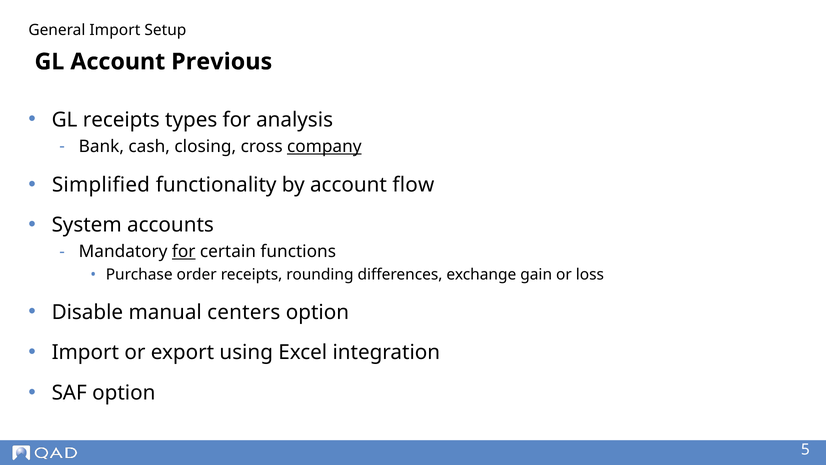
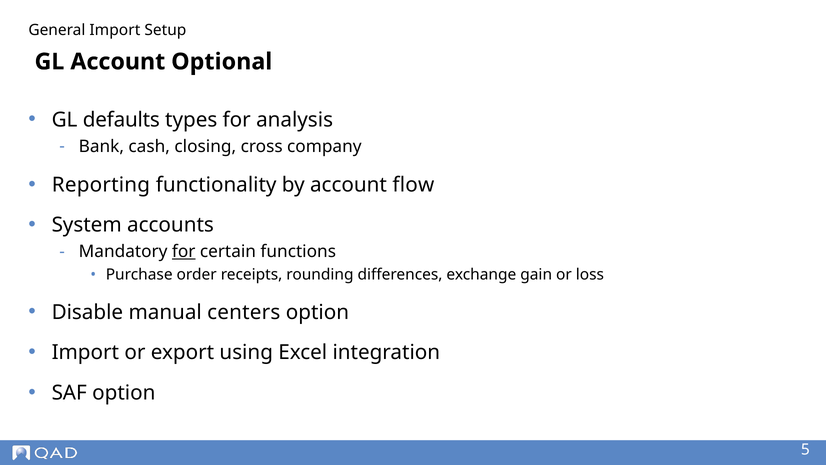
Previous: Previous -> Optional
GL receipts: receipts -> defaults
company underline: present -> none
Simplified: Simplified -> Reporting
